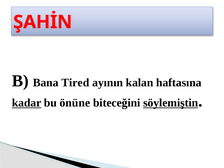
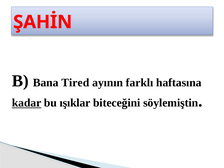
kalan: kalan -> farklı
önüne: önüne -> ışıklar
söylemiştin underline: present -> none
